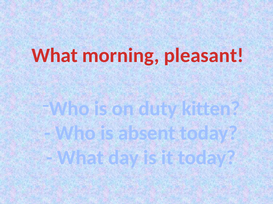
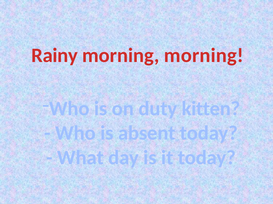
What at (55, 56): What -> Rainy
morning pleasant: pleasant -> morning
